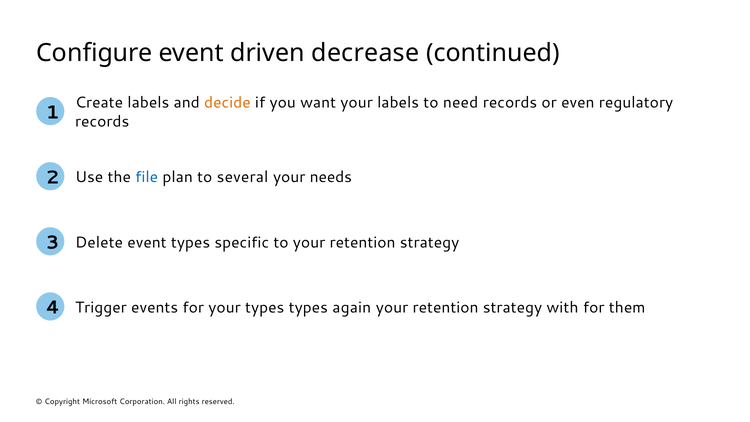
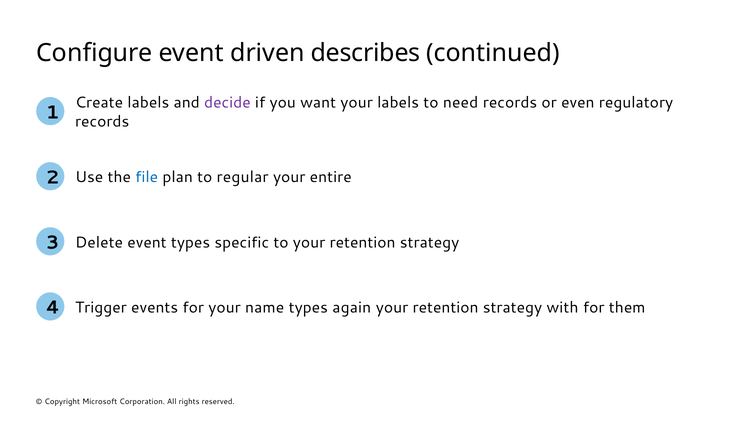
decrease: decrease -> describes
decide colour: orange -> purple
several: several -> regular
needs: needs -> entire
your types: types -> name
